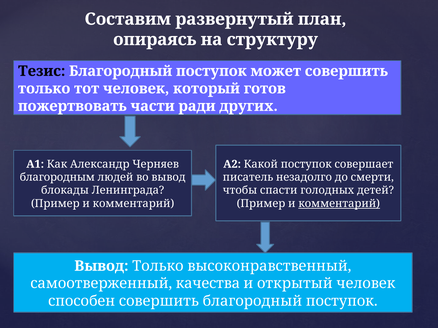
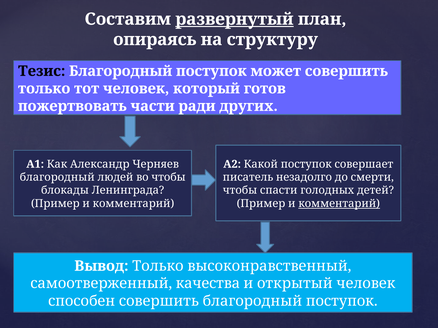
развернутый underline: none -> present
благородным at (57, 178): благородным -> благородный
во вывод: вывод -> чтобы
